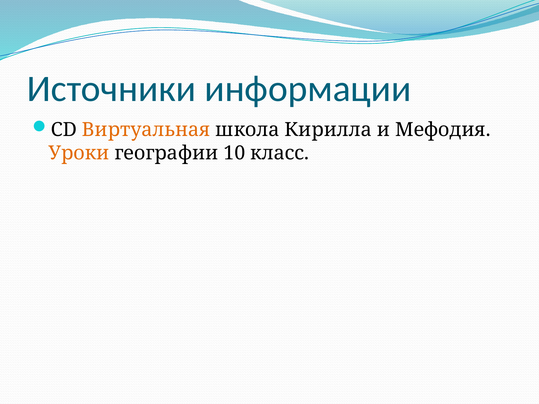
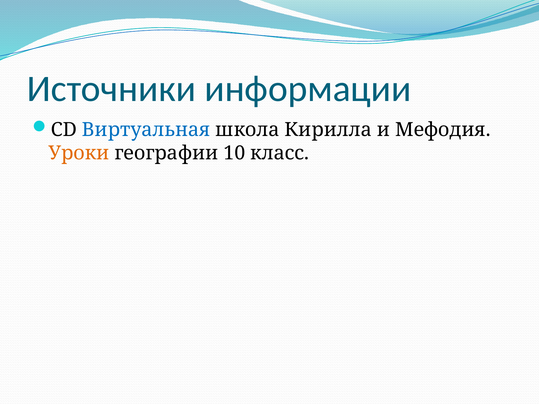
Виртуальная colour: orange -> blue
